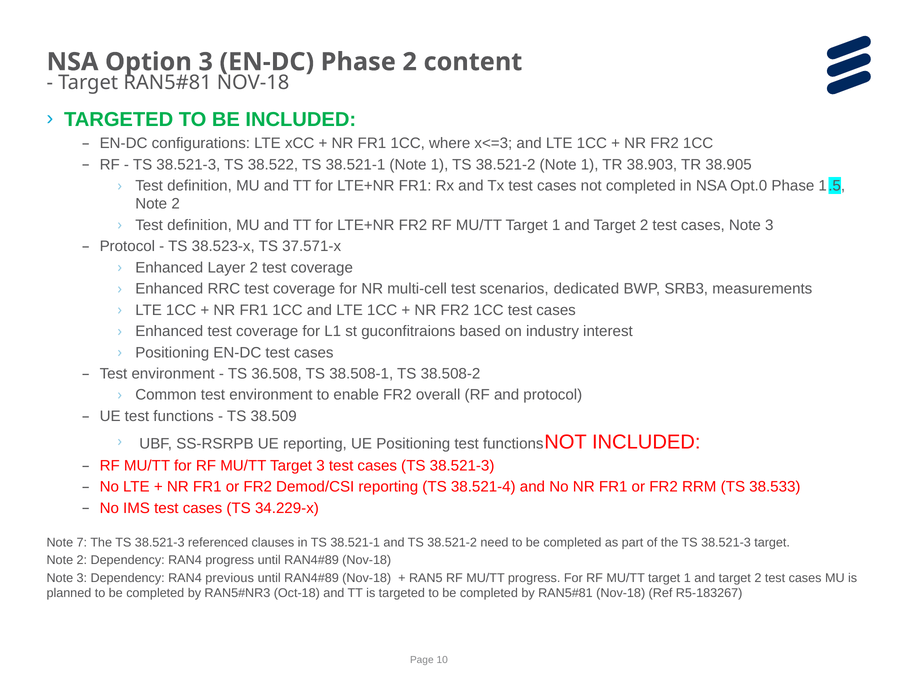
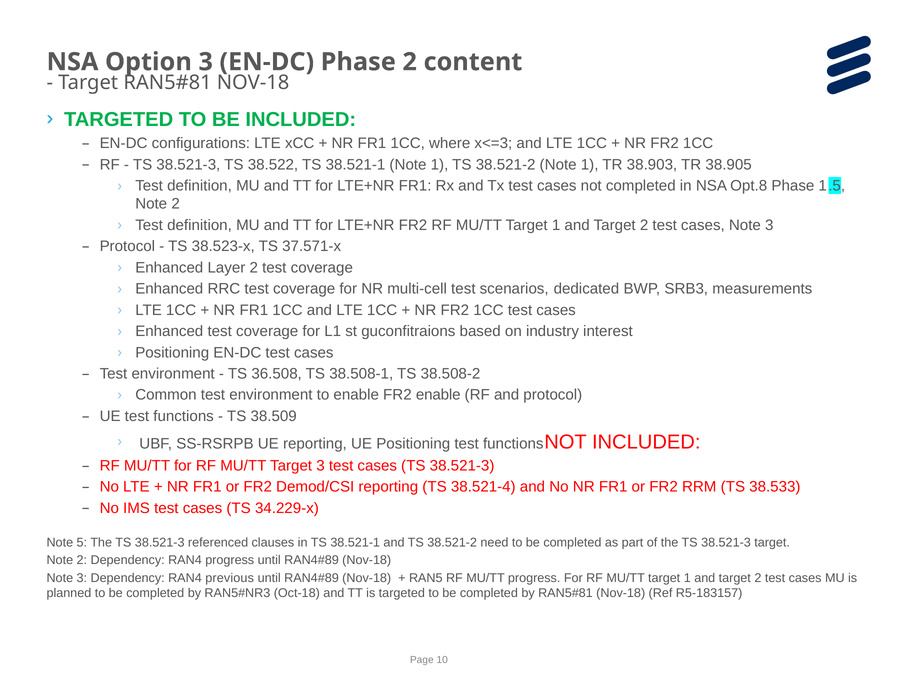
Opt.0: Opt.0 -> Opt.8
FR2 overall: overall -> enable
7: 7 -> 5
R5-183267: R5-183267 -> R5-183157
